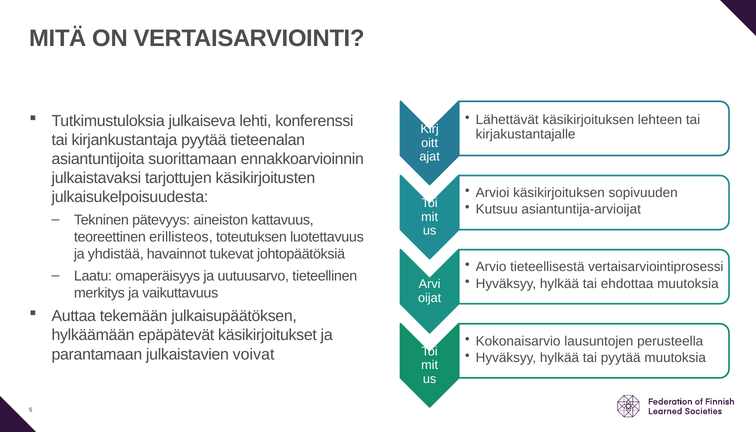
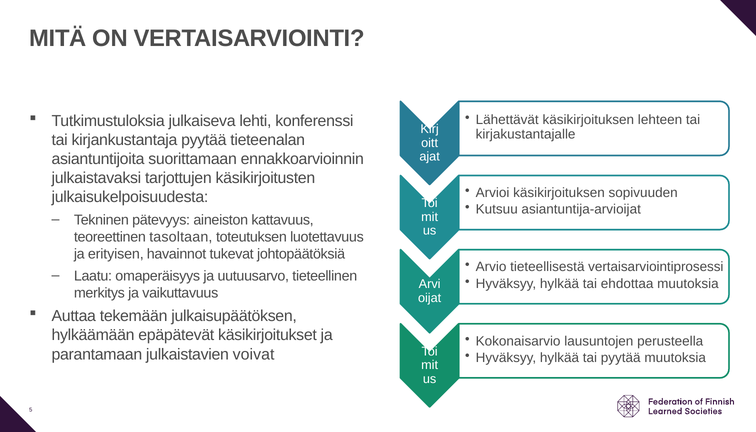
erillisteos: erillisteos -> tasoltaan
yhdistää: yhdistää -> erityisen
